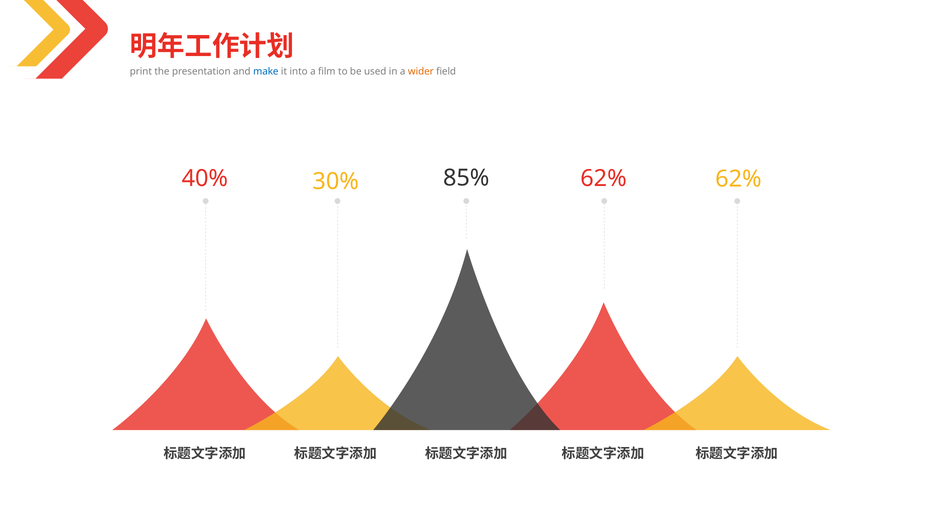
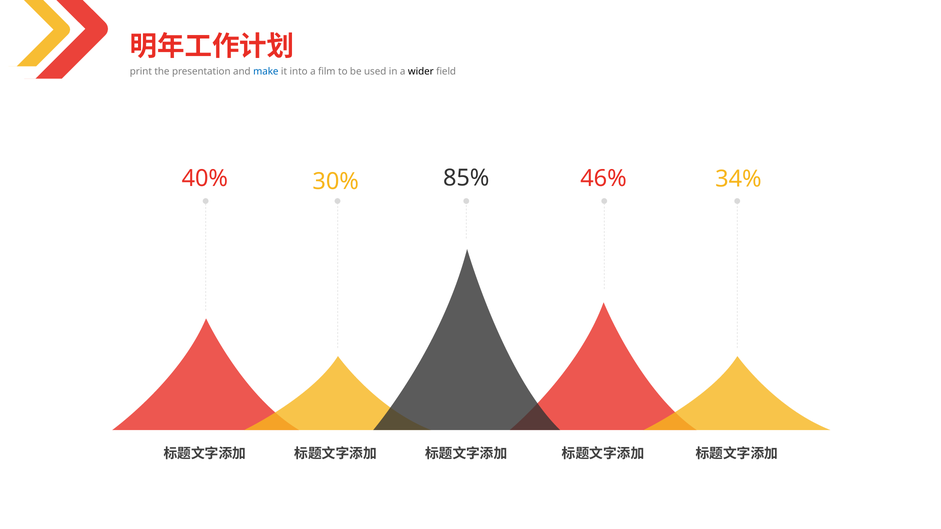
wider colour: orange -> black
85% 62%: 62% -> 34%
30% 62%: 62% -> 46%
